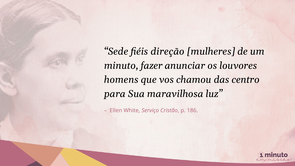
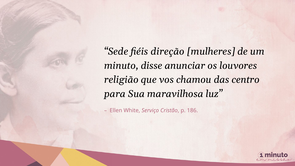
fazer: fazer -> disse
homens: homens -> religião
